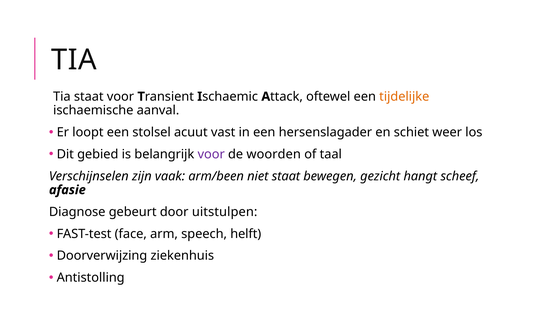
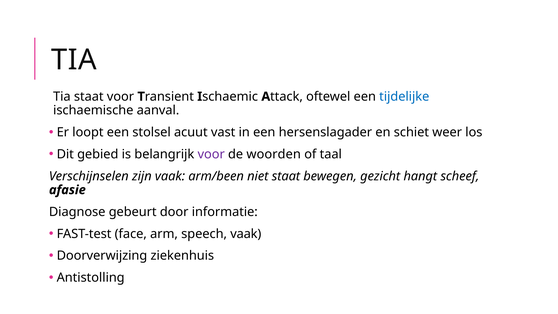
tijdelijke colour: orange -> blue
uitstulpen: uitstulpen -> informatie
speech helft: helft -> vaak
